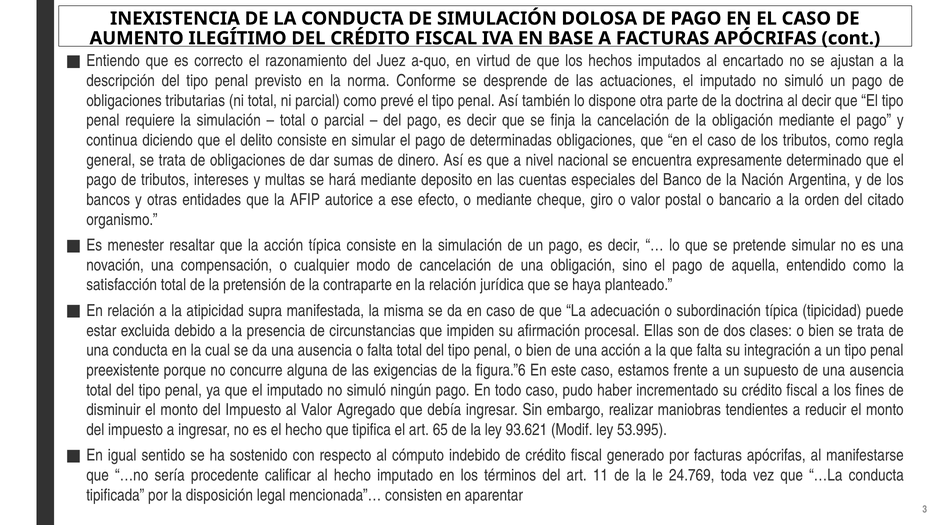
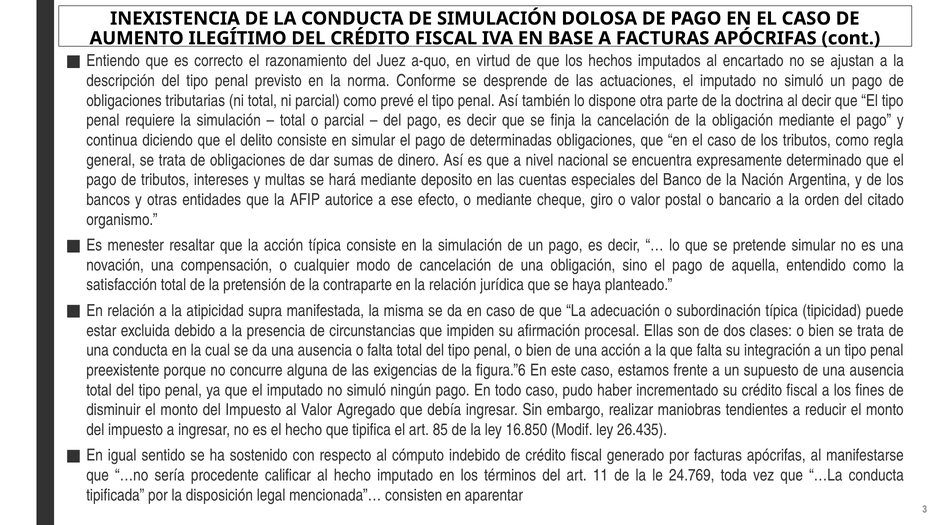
65: 65 -> 85
93.621: 93.621 -> 16.850
53.995: 53.995 -> 26.435
